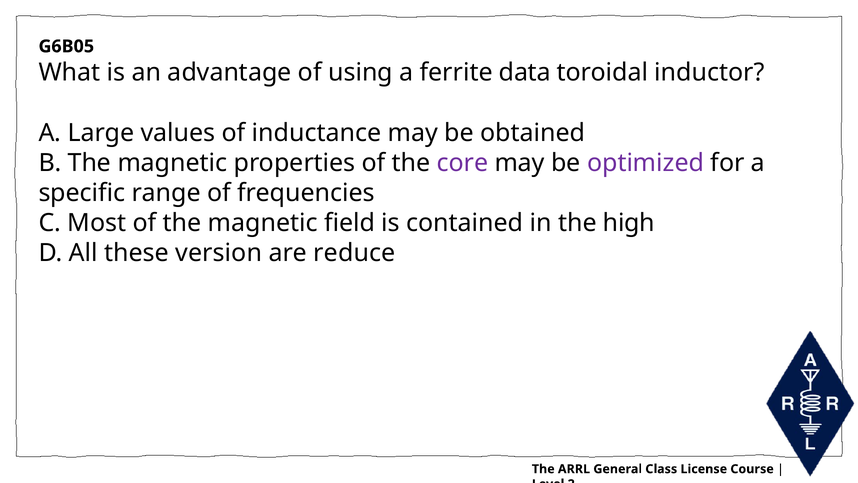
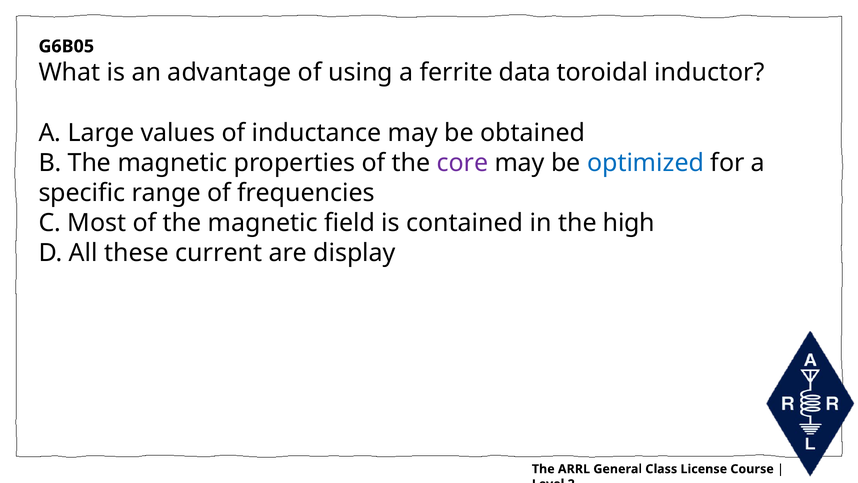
optimized colour: purple -> blue
version: version -> current
reduce: reduce -> display
